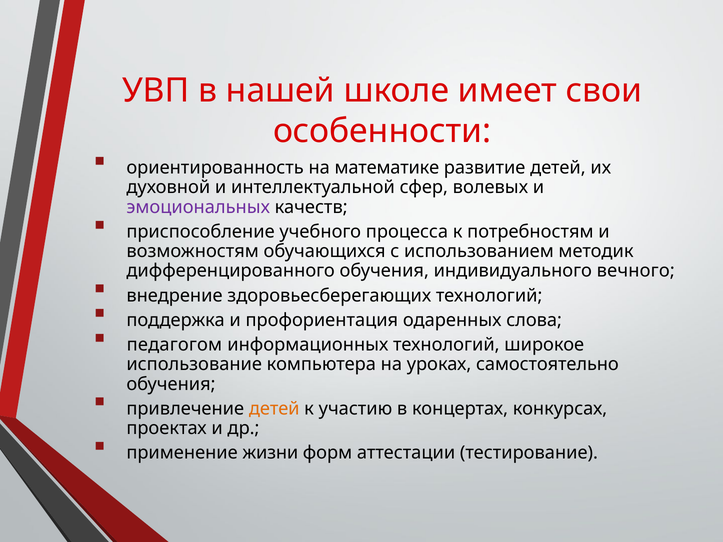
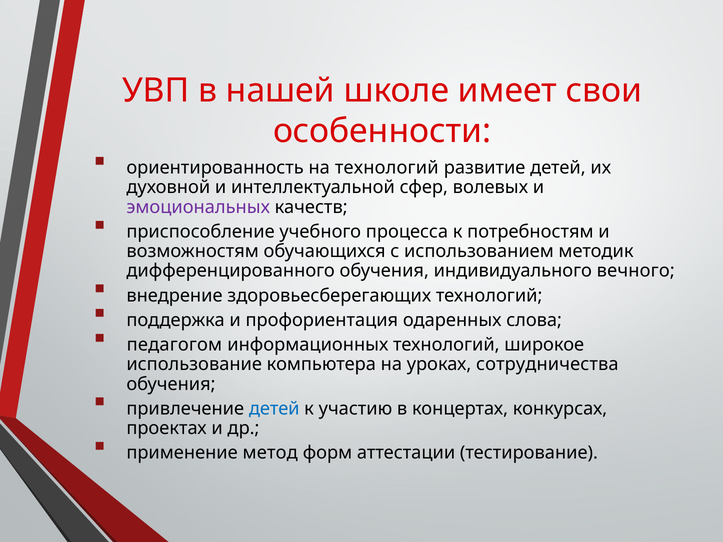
на математике: математике -> технологий
самостоятельно: самостоятельно -> сотрудничества
детей at (274, 409) colour: orange -> blue
жизни: жизни -> метод
